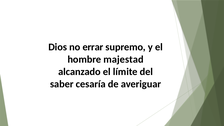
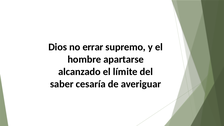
majestad: majestad -> apartarse
